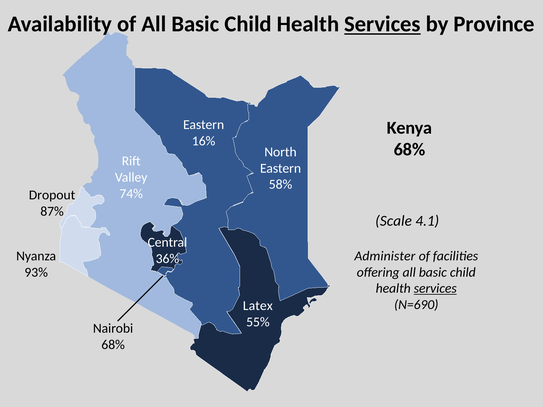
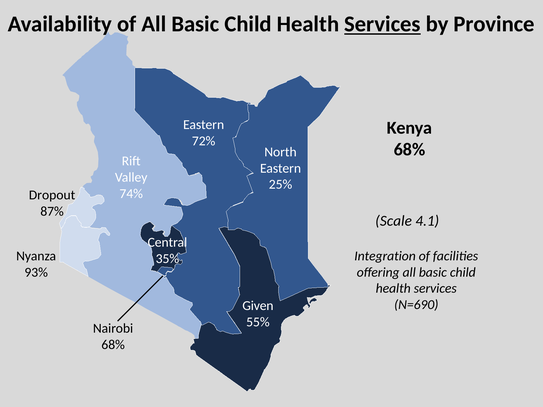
16%: 16% -> 72%
58%: 58% -> 25%
Administer: Administer -> Integration
36%: 36% -> 35%
services at (435, 289) underline: present -> none
Latex: Latex -> Given
